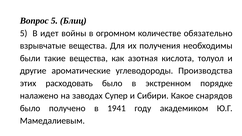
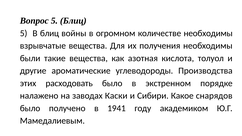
В идет: идет -> блиц
количестве обязательно: обязательно -> необходимы
Супер: Супер -> Каски
